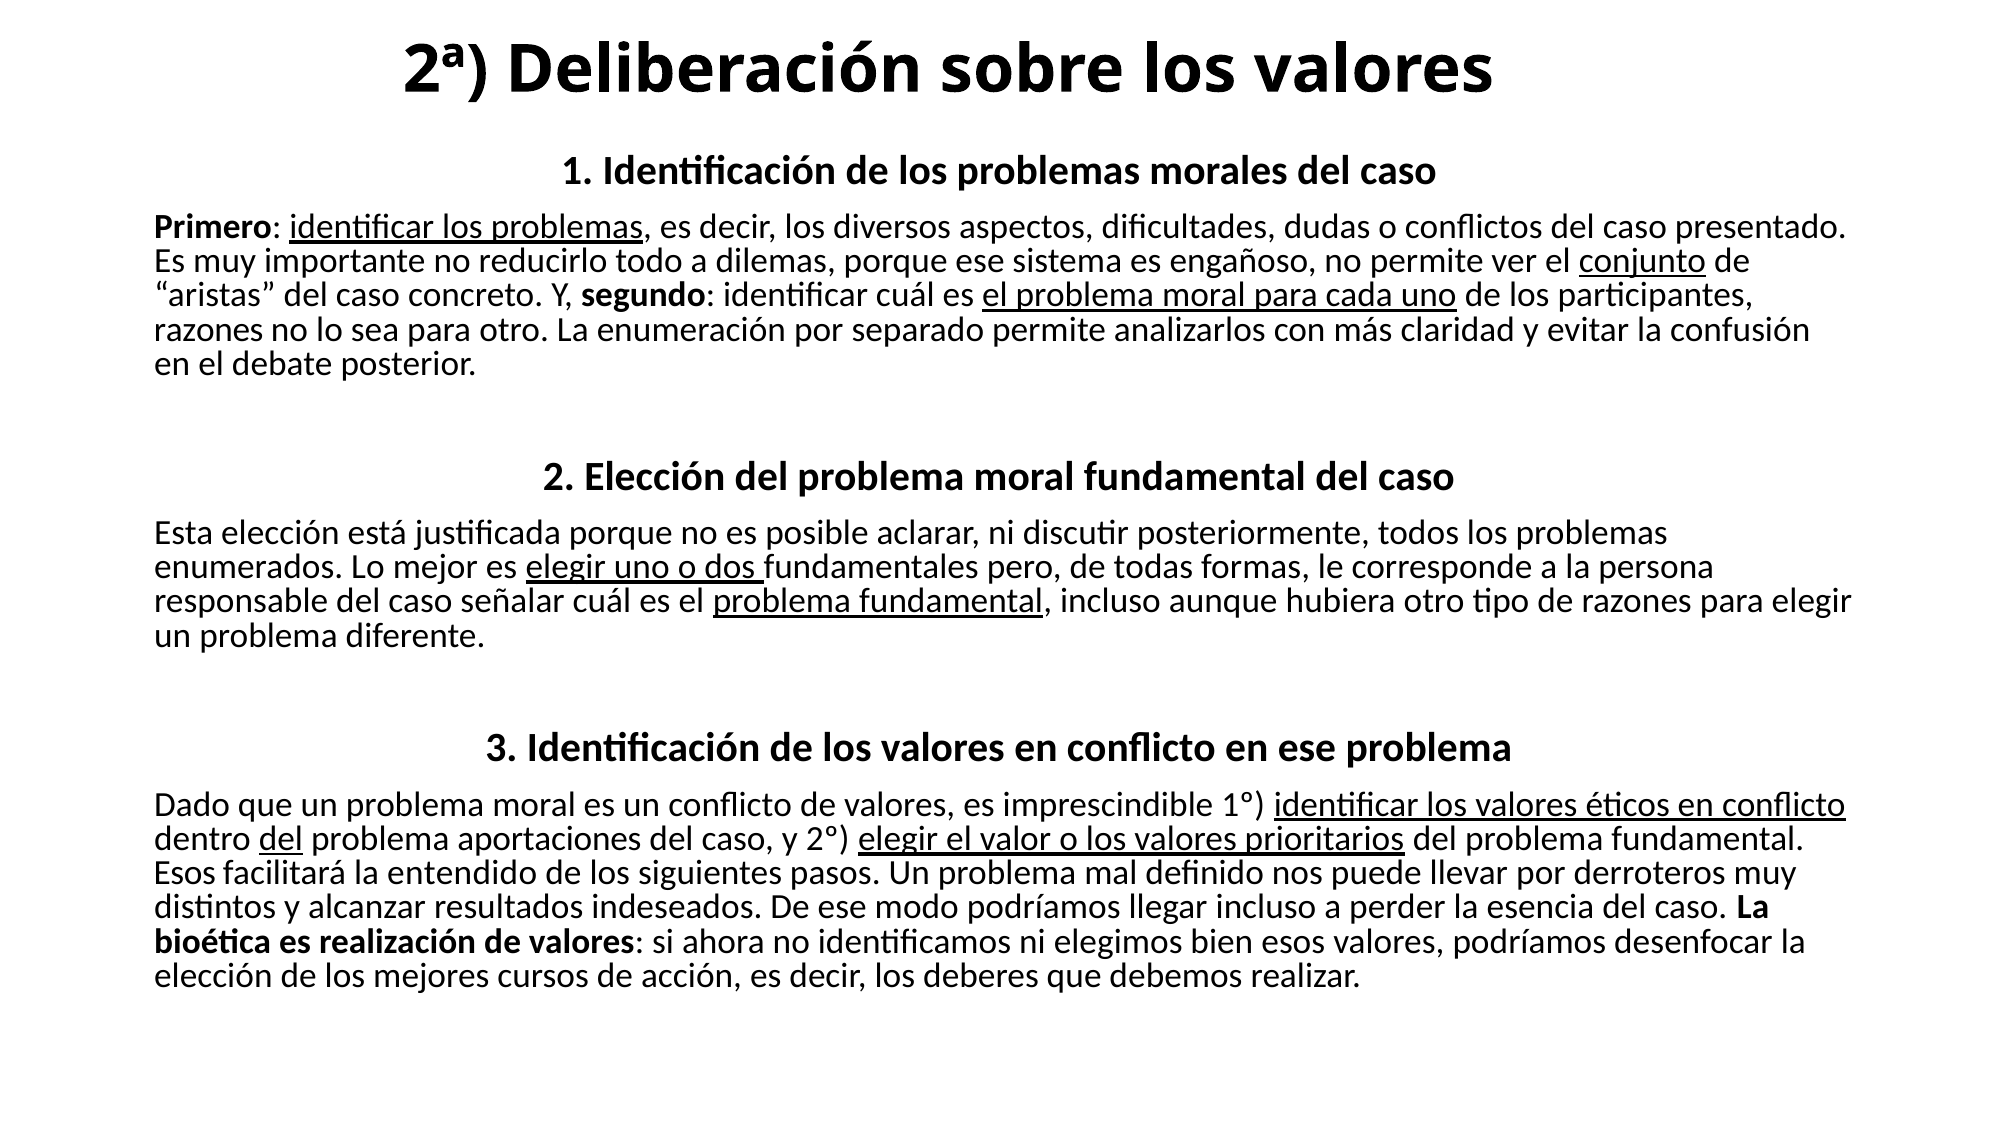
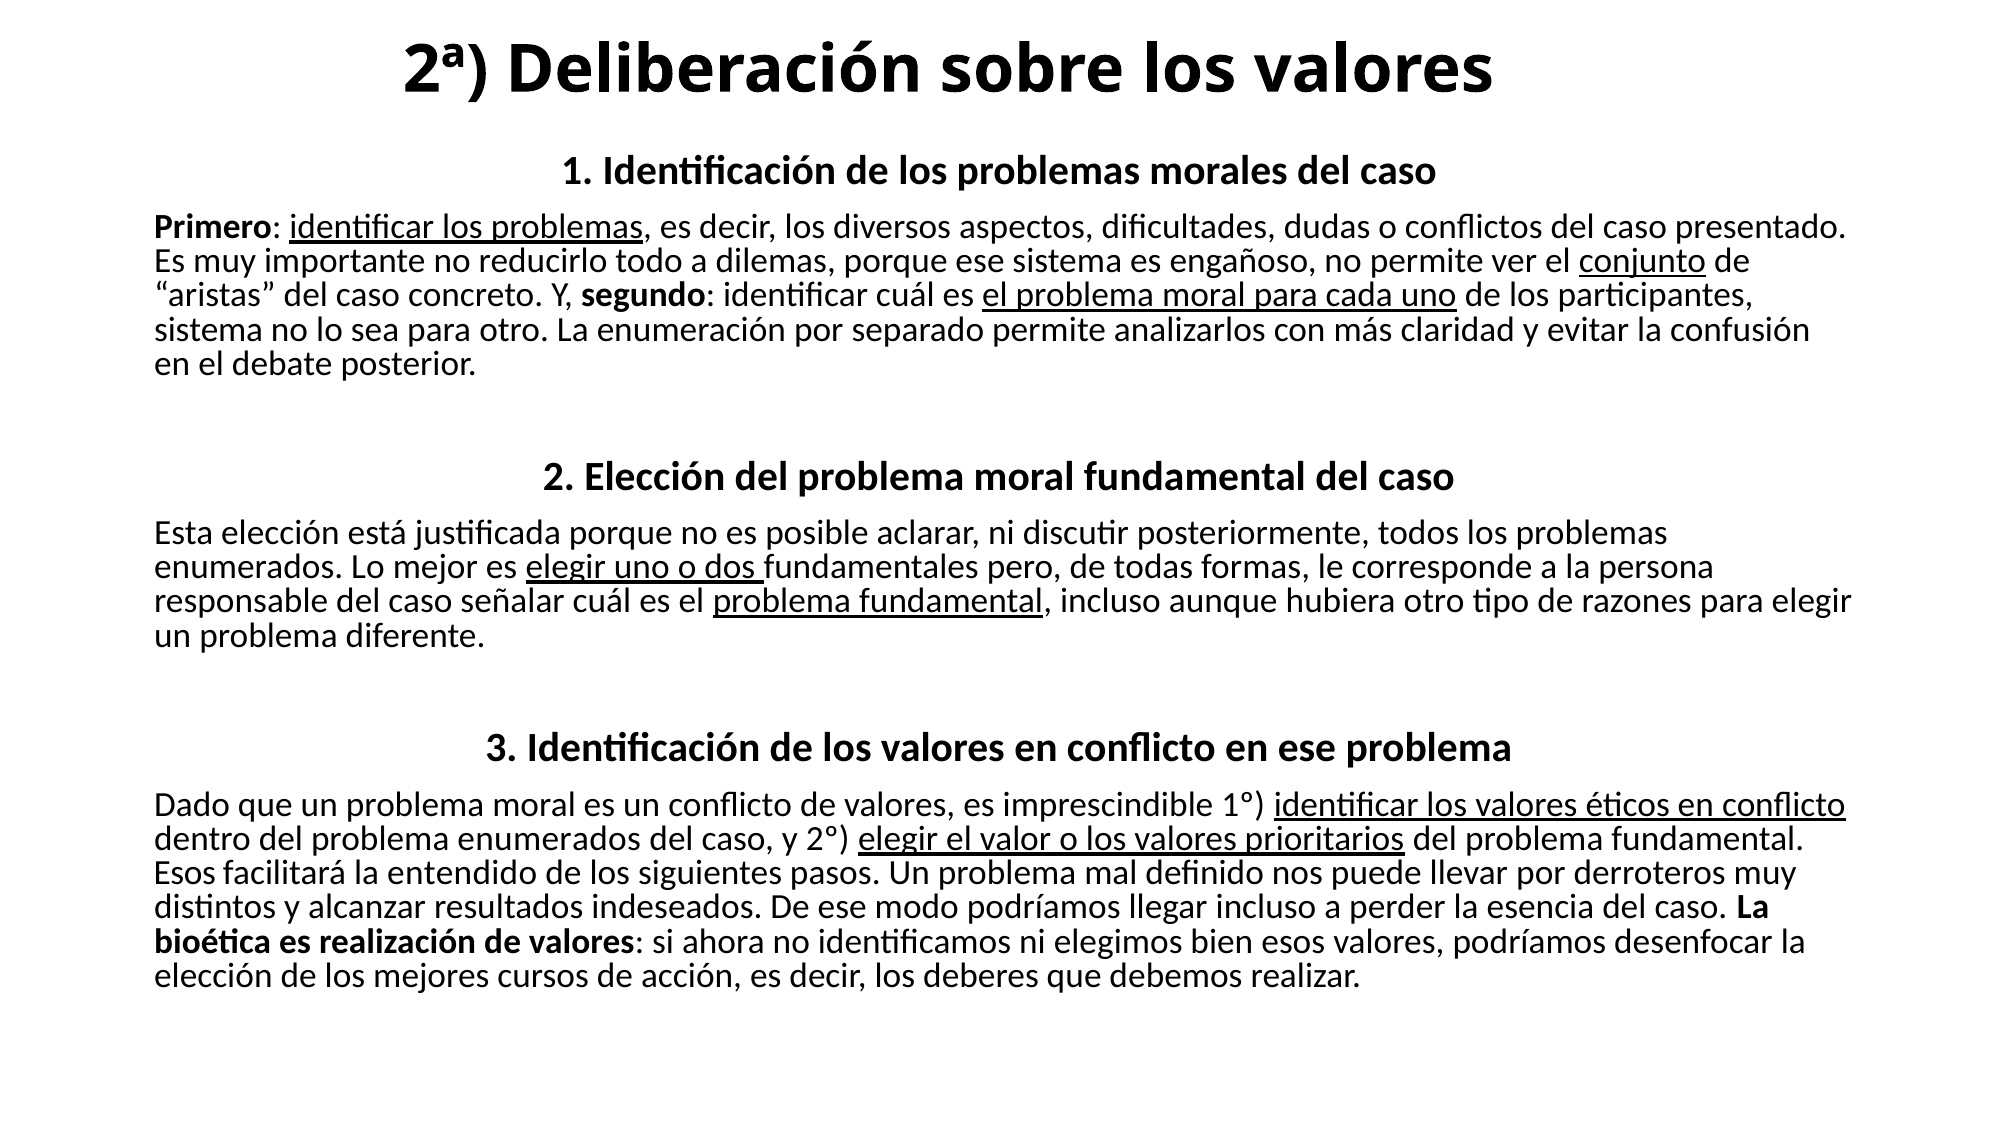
razones at (209, 330): razones -> sistema
del at (281, 839) underline: present -> none
problema aportaciones: aportaciones -> enumerados
